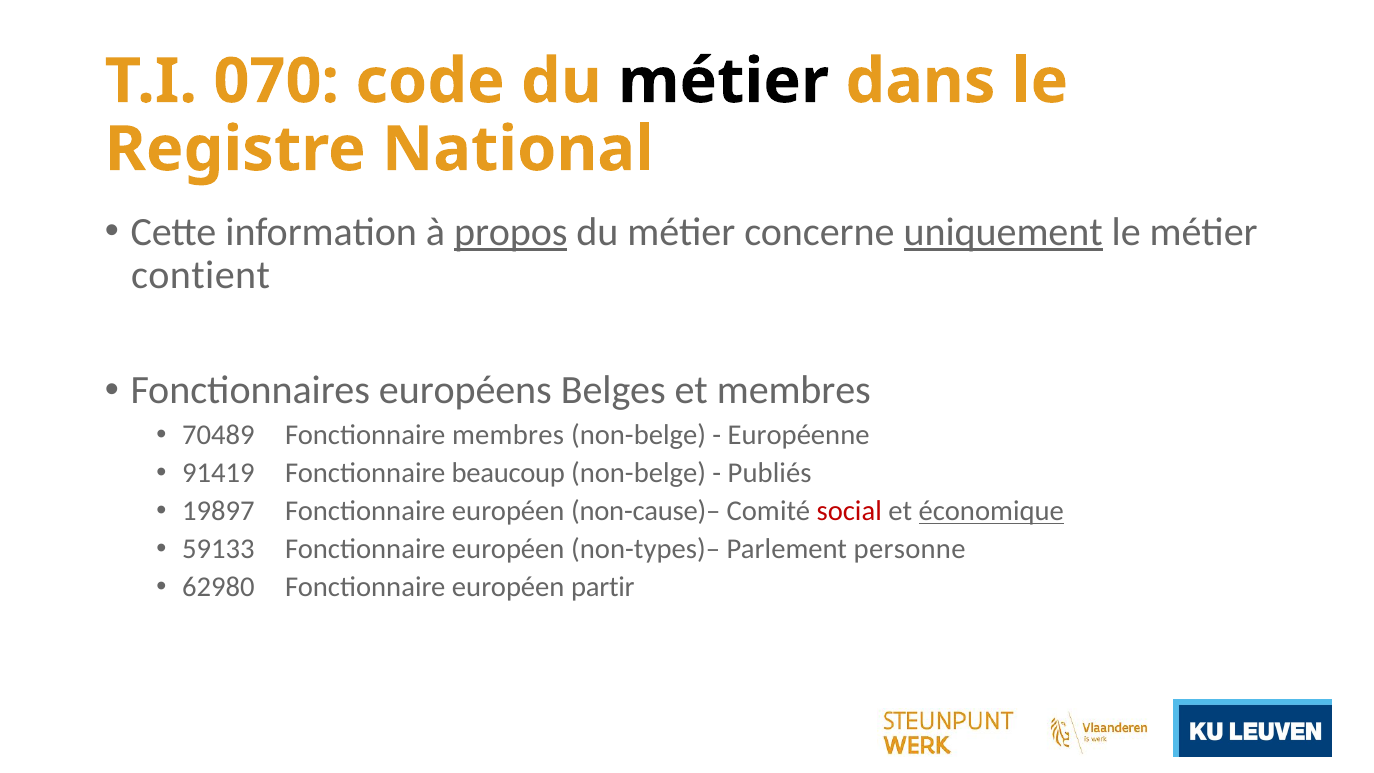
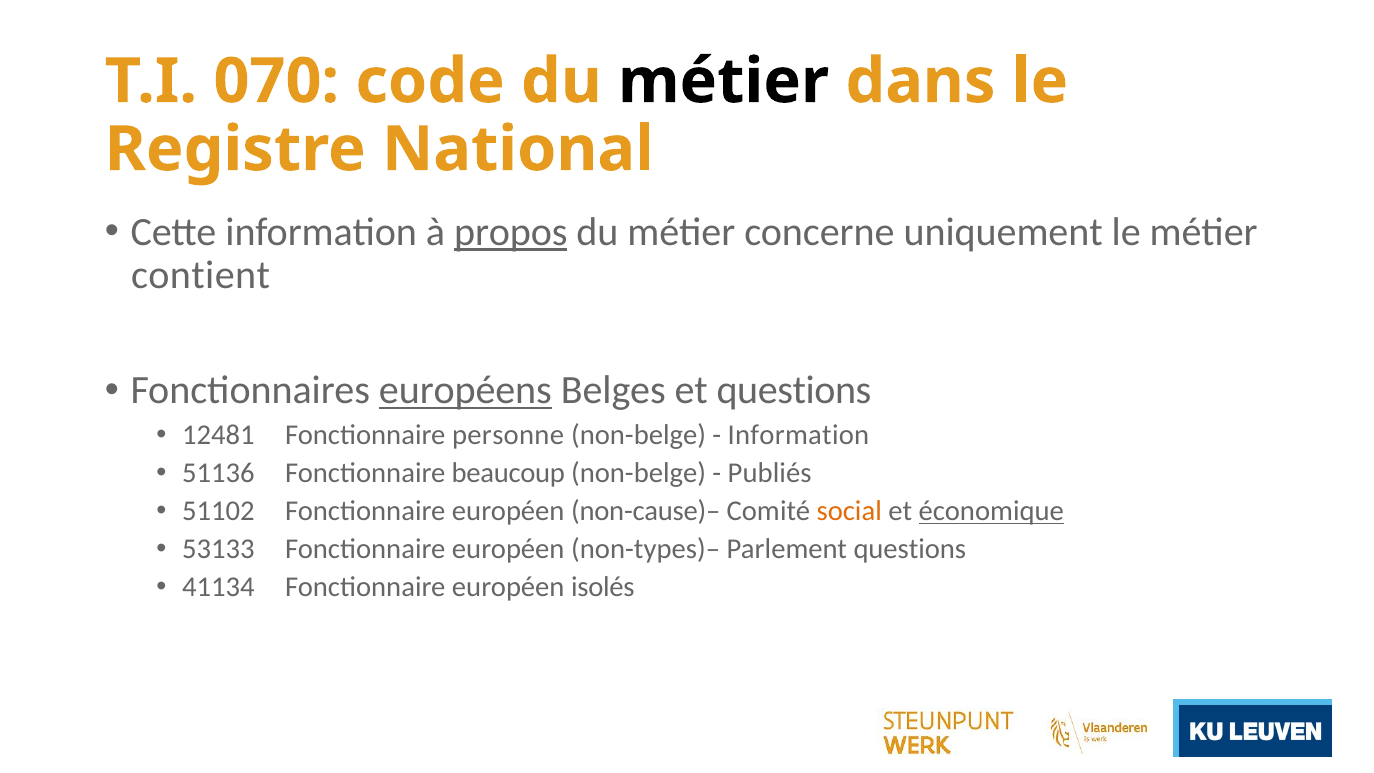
uniquement underline: present -> none
européens underline: none -> present
et membres: membres -> questions
70489: 70489 -> 12481
Fonctionnaire membres: membres -> personne
Européenne at (799, 435): Européenne -> Information
91419: 91419 -> 51136
19897: 19897 -> 51102
social colour: red -> orange
59133: 59133 -> 53133
Parlement personne: personne -> questions
62980: 62980 -> 41134
partir: partir -> isolés
